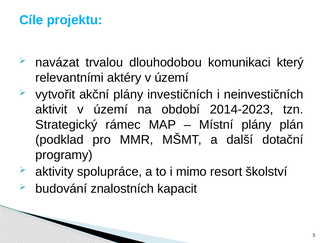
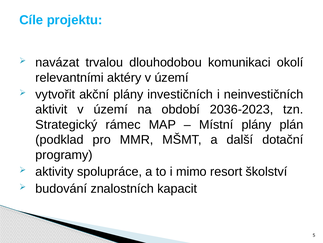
který: který -> okolí
2014-2023: 2014-2023 -> 2036-2023
